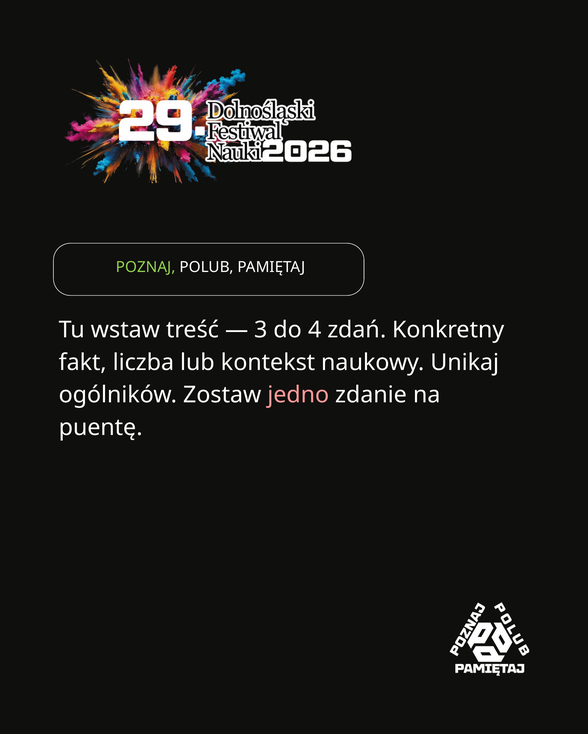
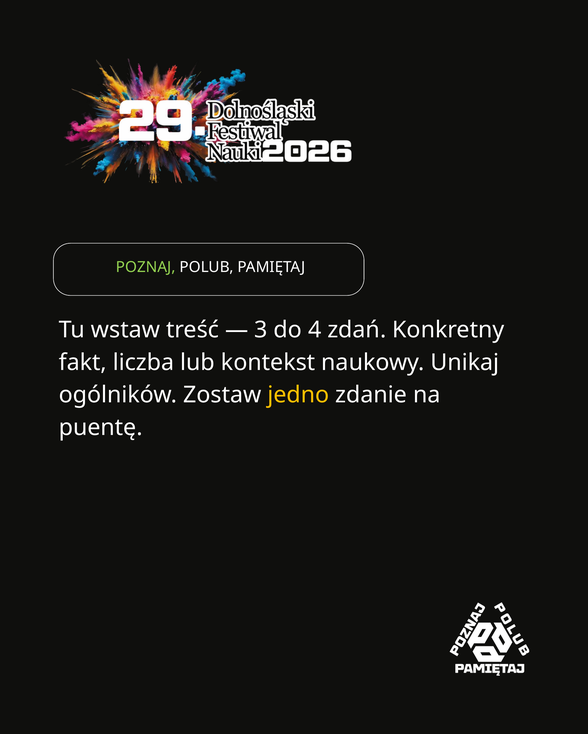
jedno colour: pink -> yellow
